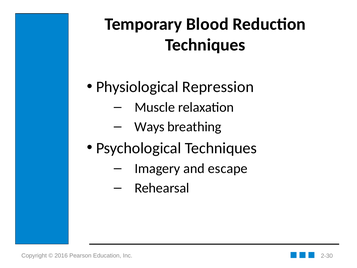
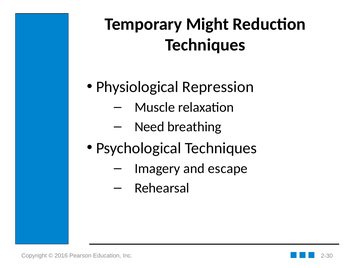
Blood: Blood -> Might
Ways: Ways -> Need
